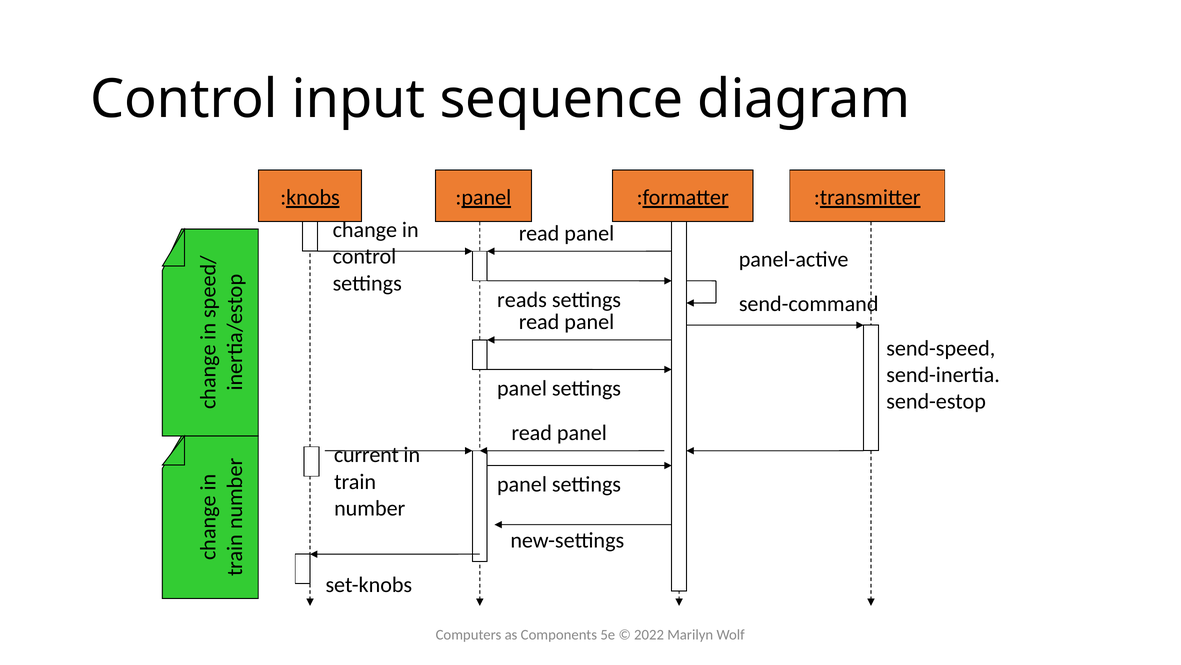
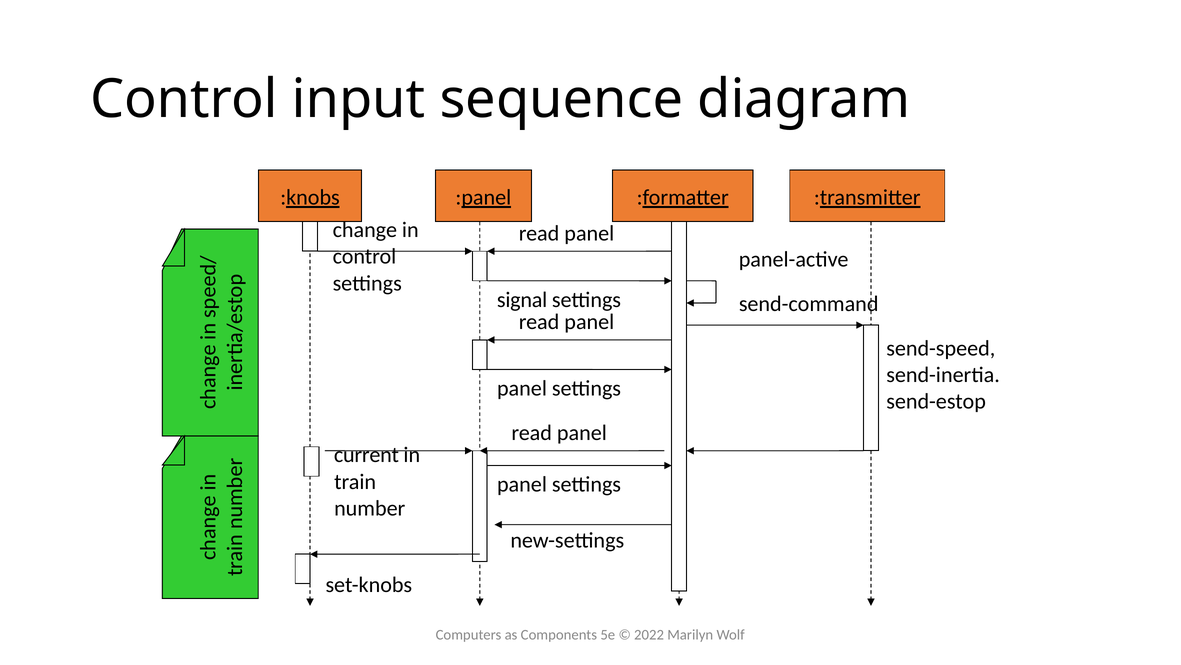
reads: reads -> signal
